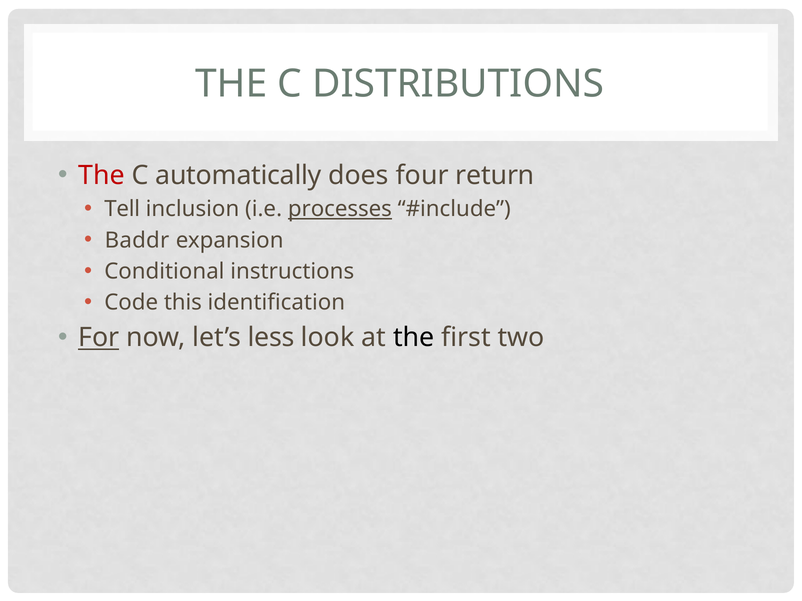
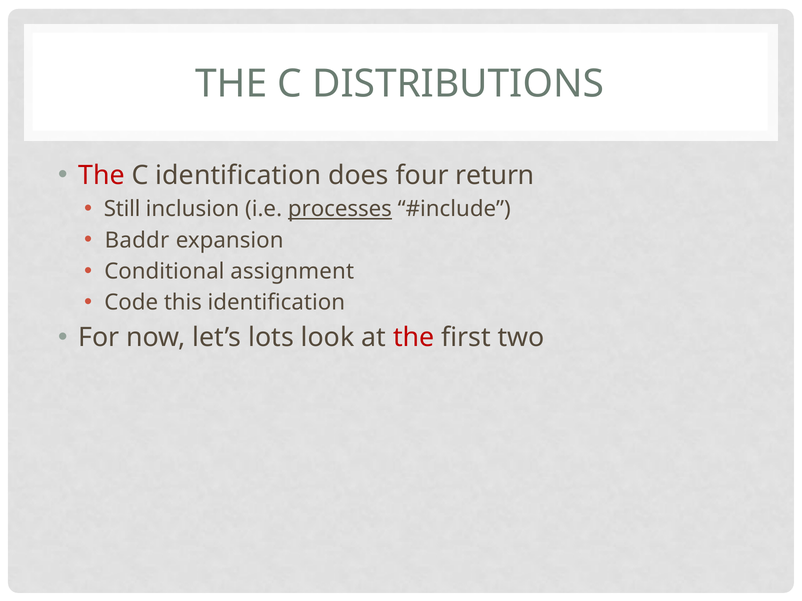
C automatically: automatically -> identification
Tell: Tell -> Still
instructions: instructions -> assignment
For underline: present -> none
less: less -> lots
the at (414, 338) colour: black -> red
